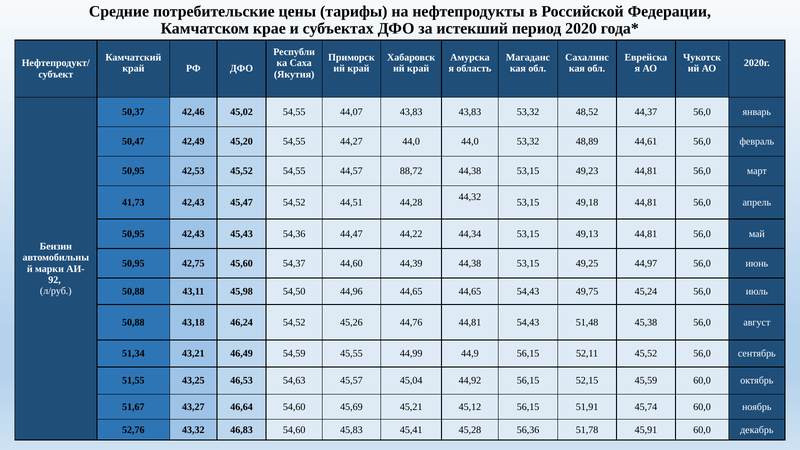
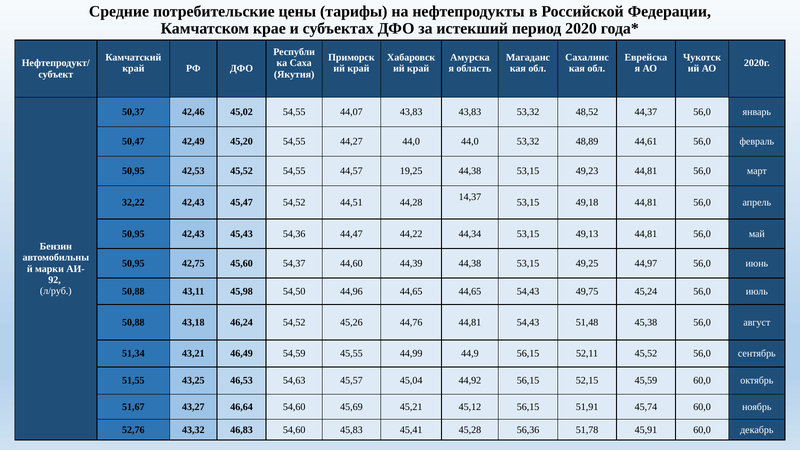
88,72: 88,72 -> 19,25
44,32: 44,32 -> 14,37
41,73: 41,73 -> 32,22
